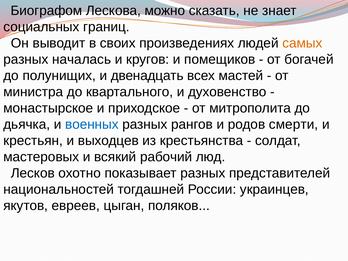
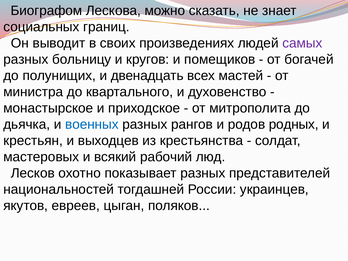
самых colour: orange -> purple
началась: началась -> больницу
смерти: смерти -> родных
